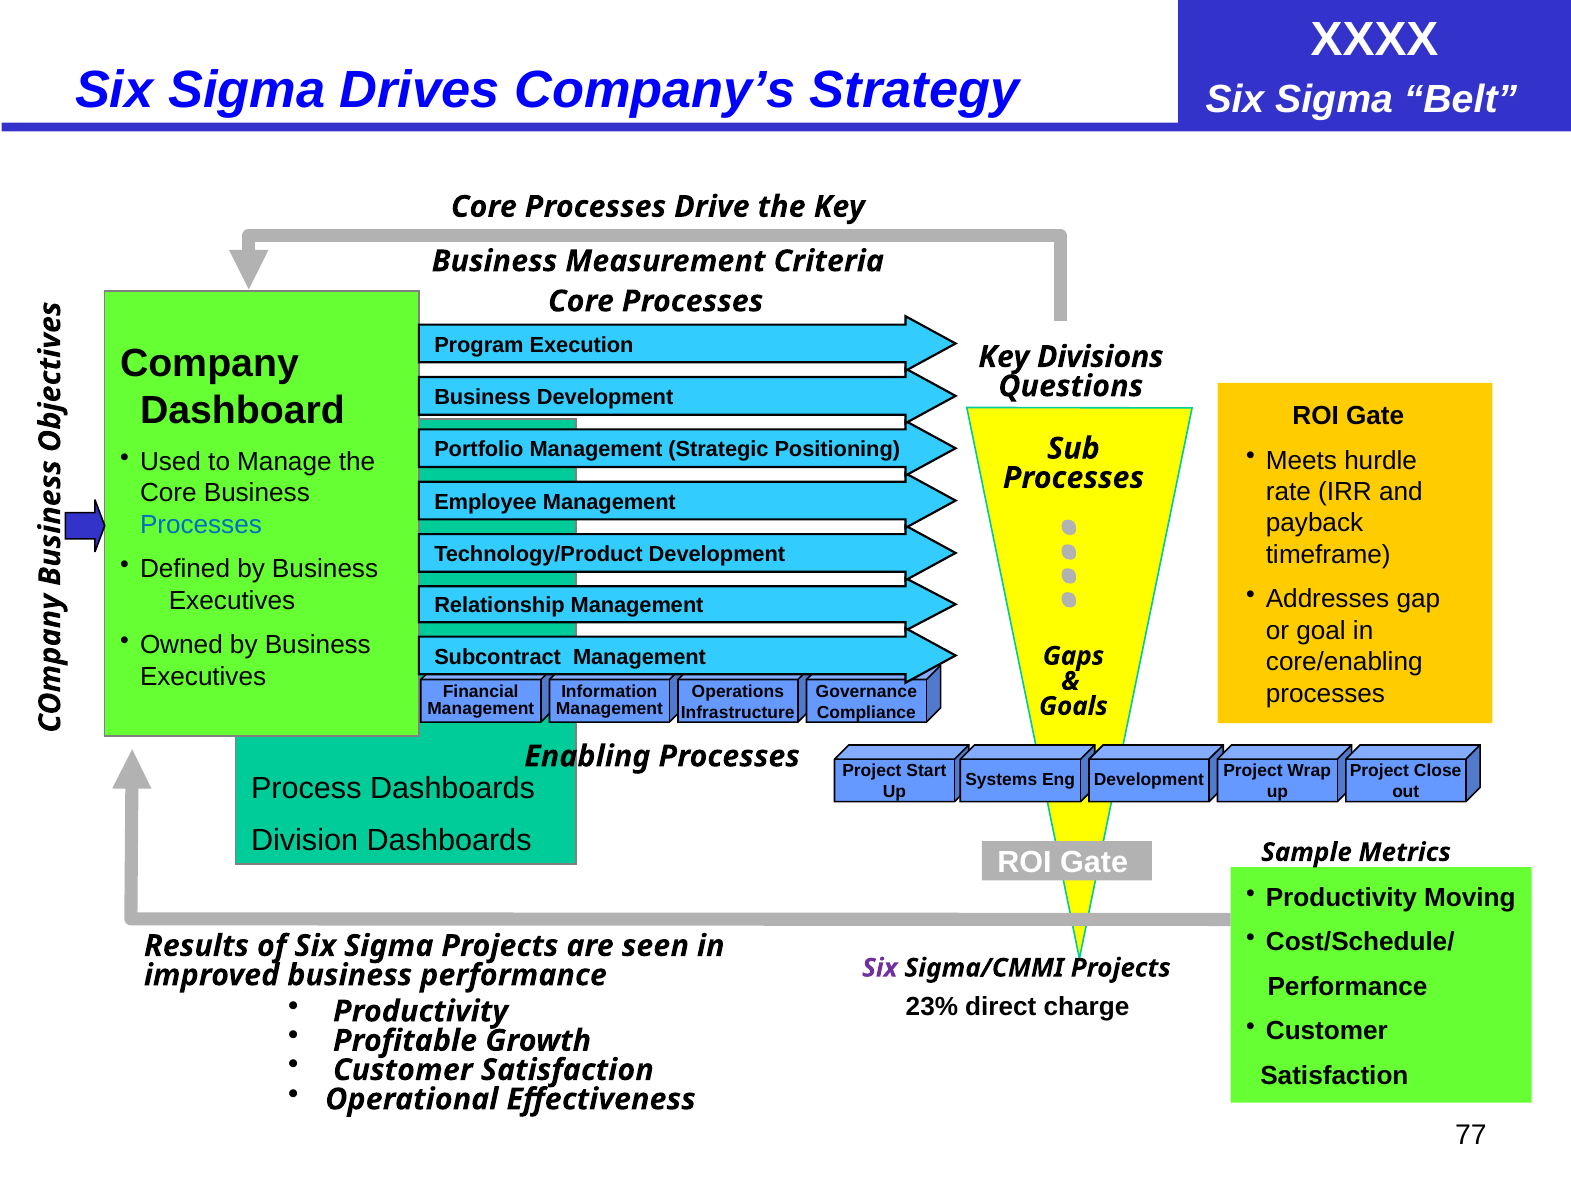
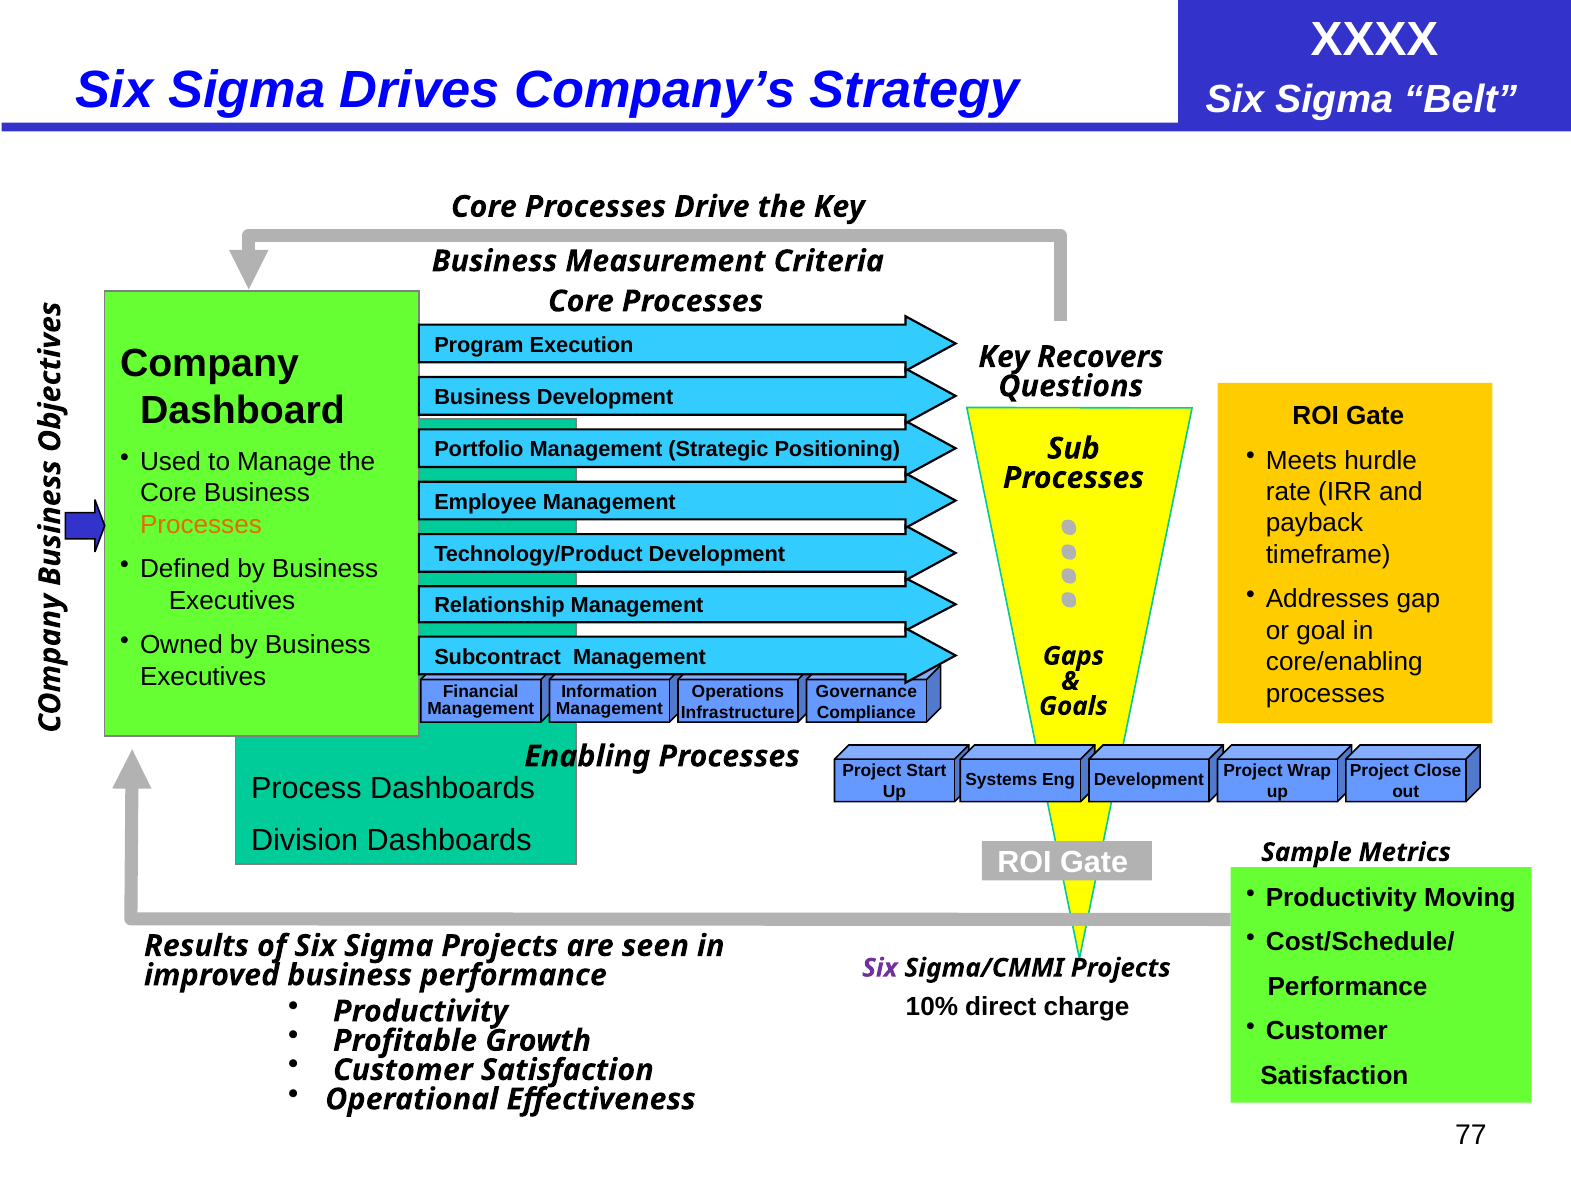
Divisions: Divisions -> Recovers
Processes at (201, 525) colour: blue -> orange
23%: 23% -> 10%
